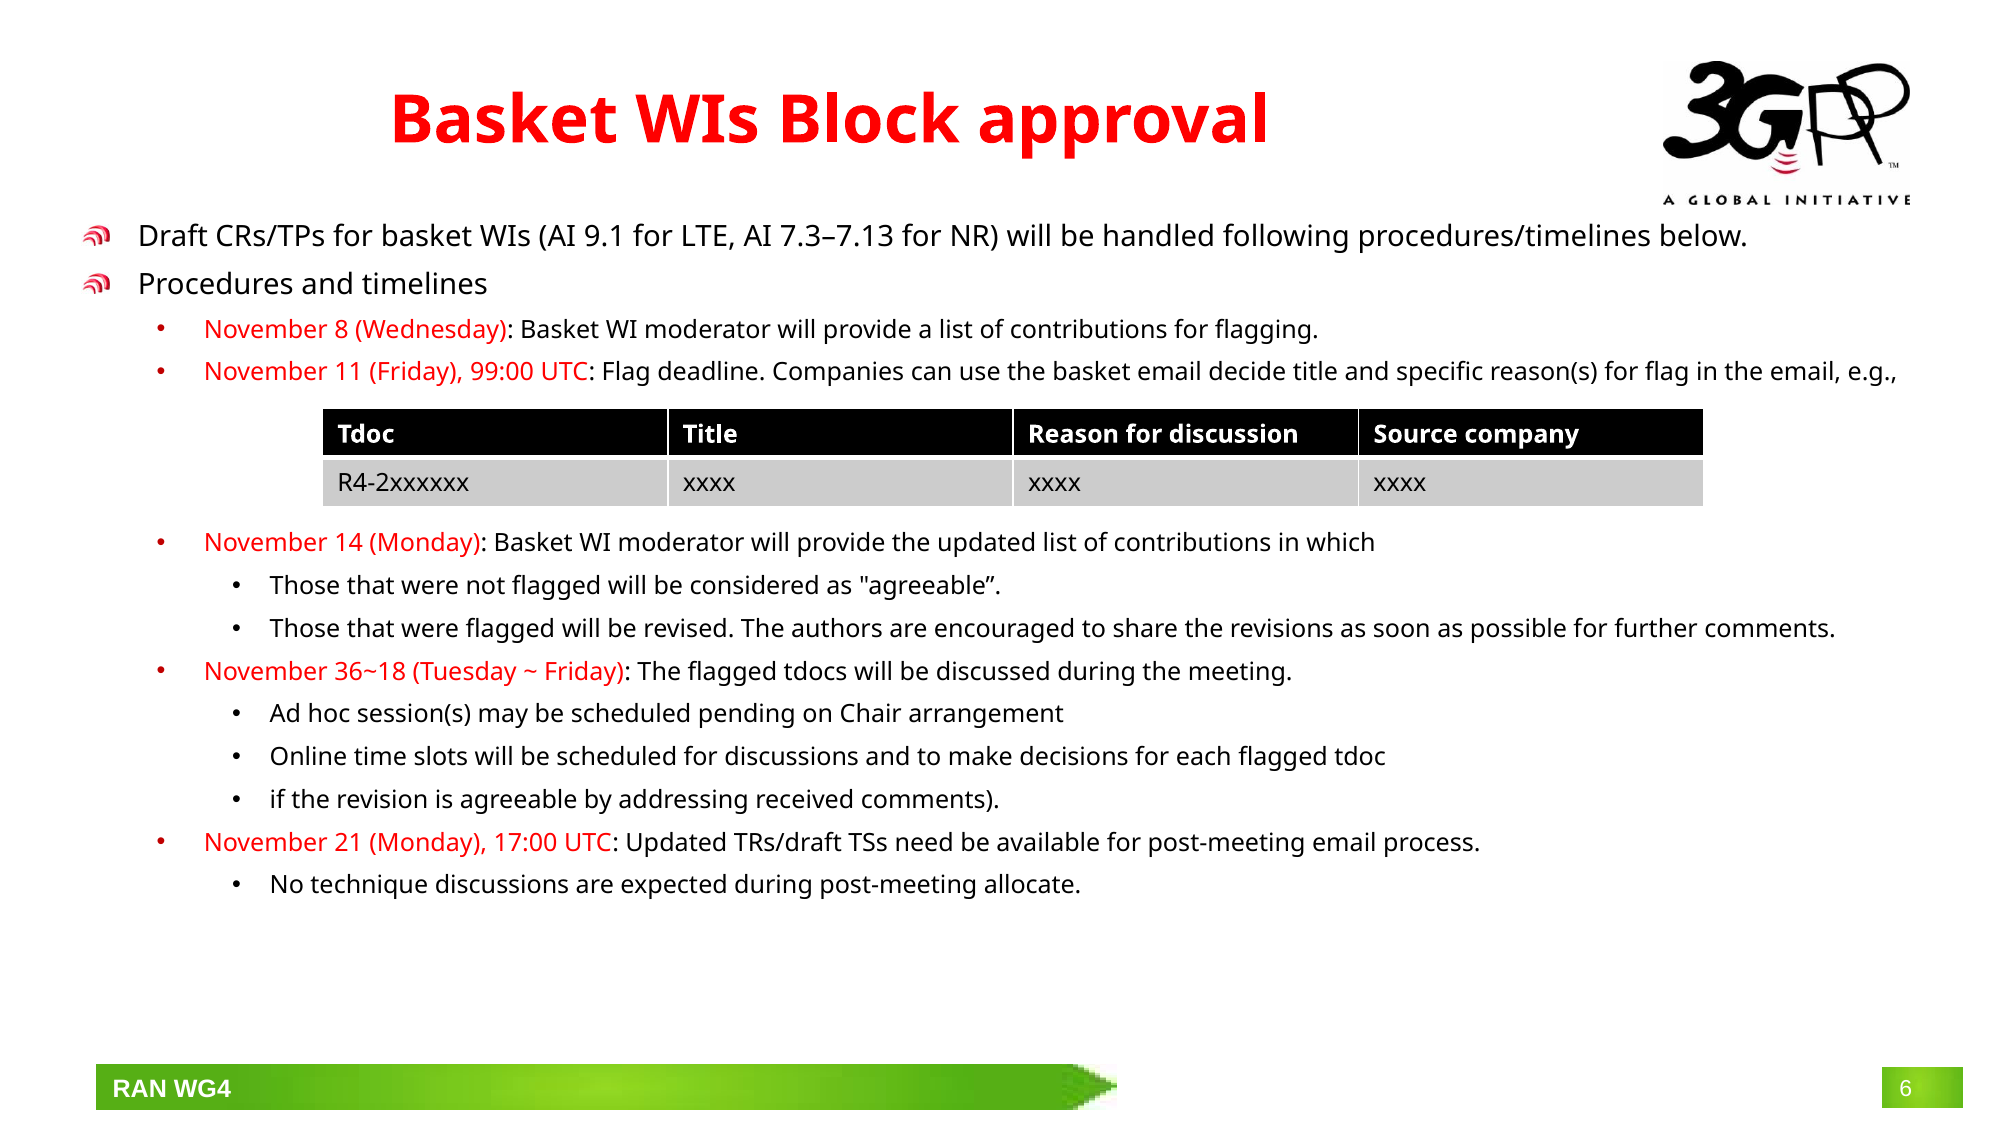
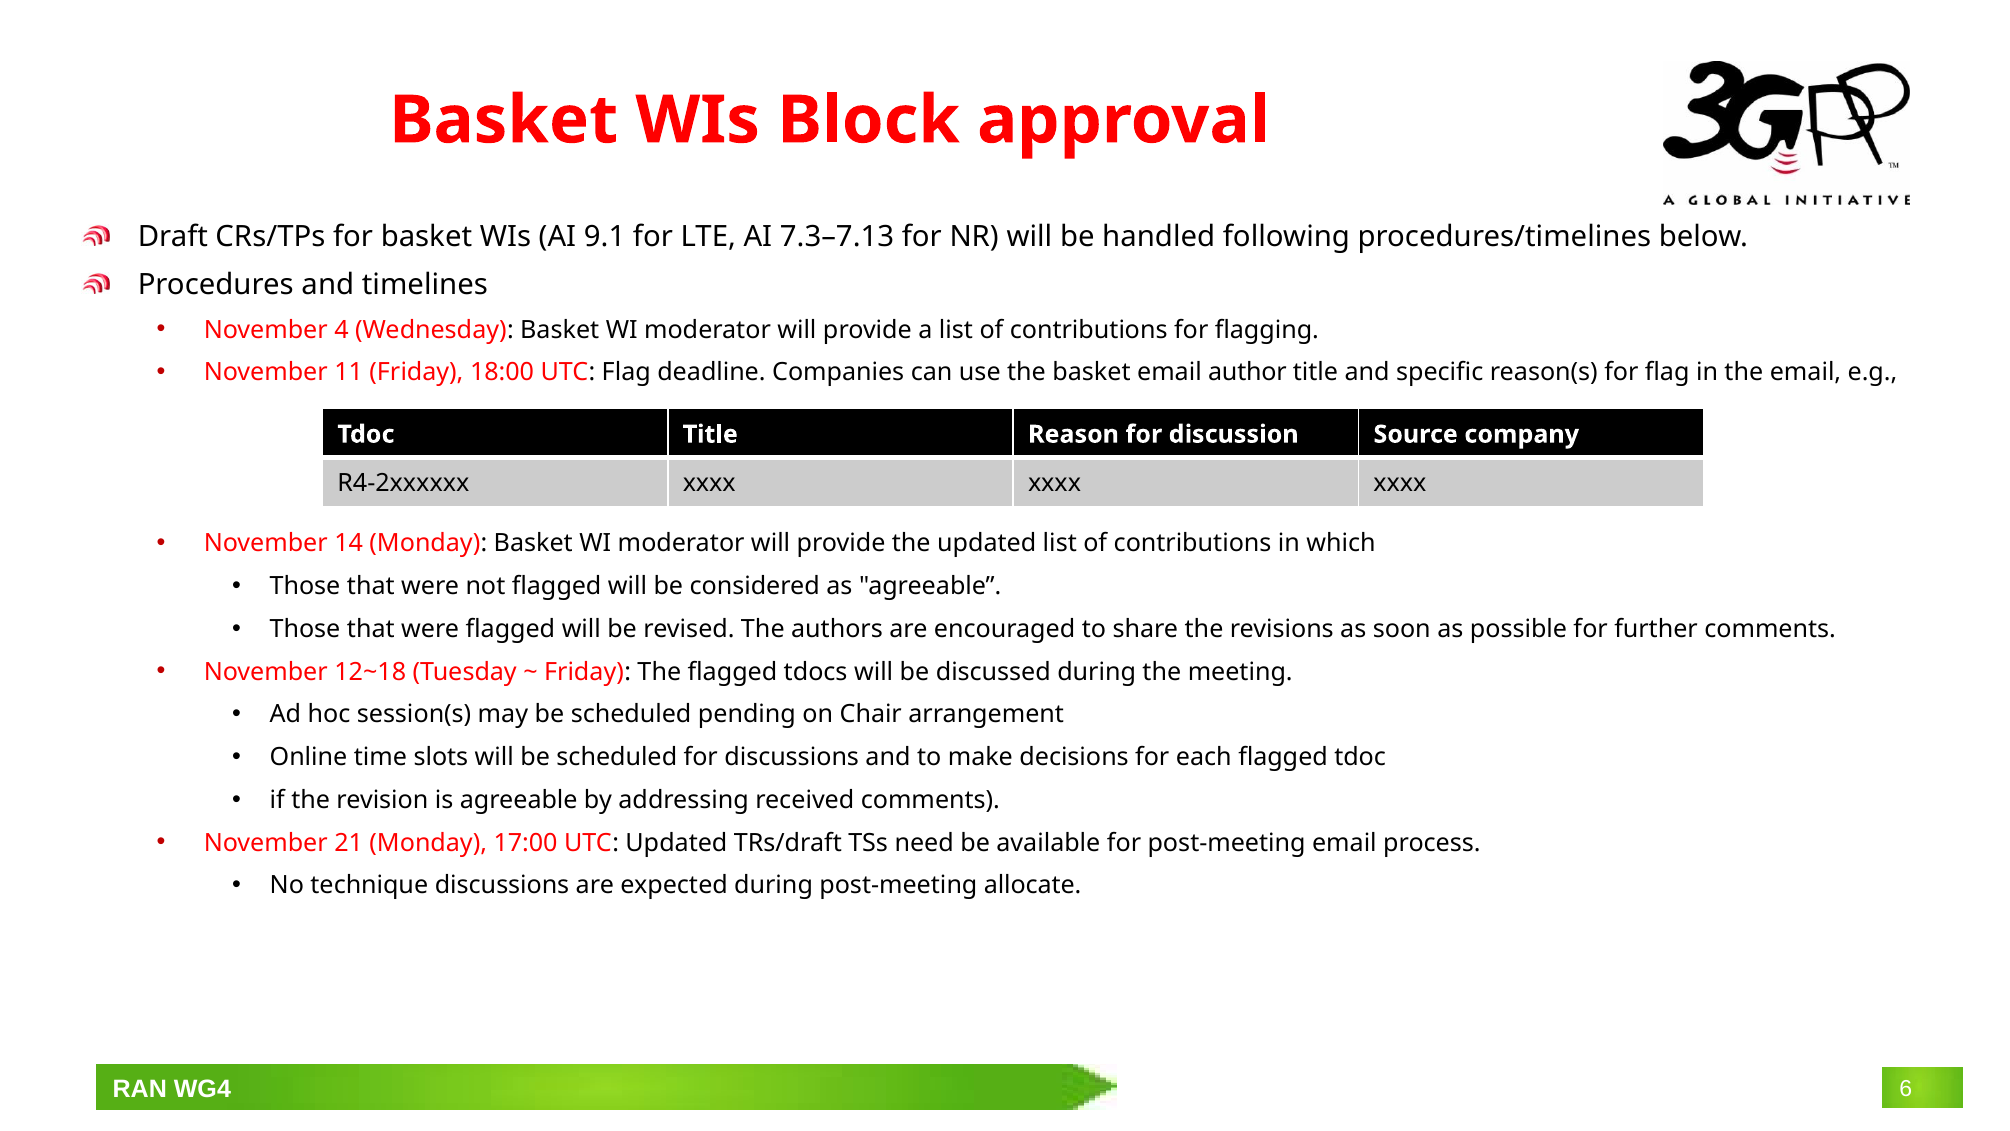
8: 8 -> 4
99:00: 99:00 -> 18:00
decide: decide -> author
36~18: 36~18 -> 12~18
